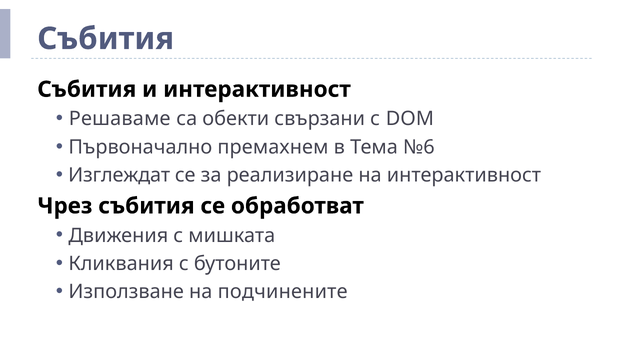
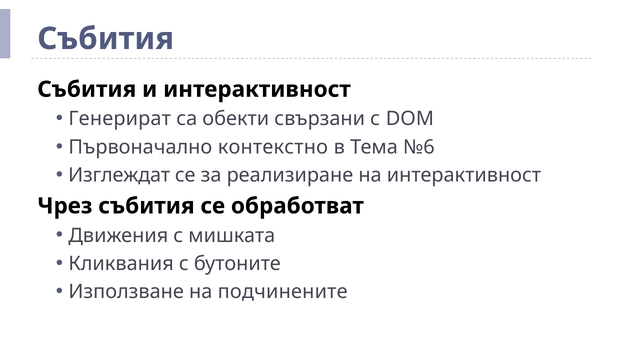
Решаваме: Решаваме -> Генерират
премахнем: премахнем -> контекстно
